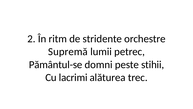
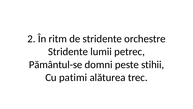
Supremă at (68, 51): Supremă -> Stridente
lacrimi: lacrimi -> patimi
